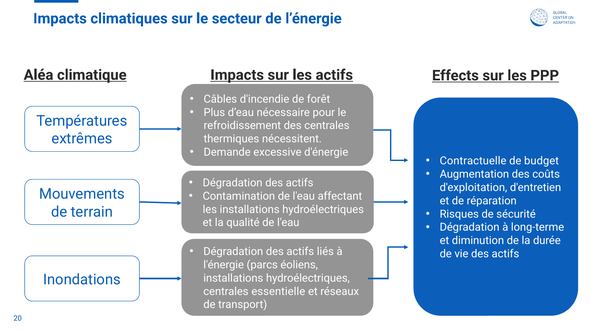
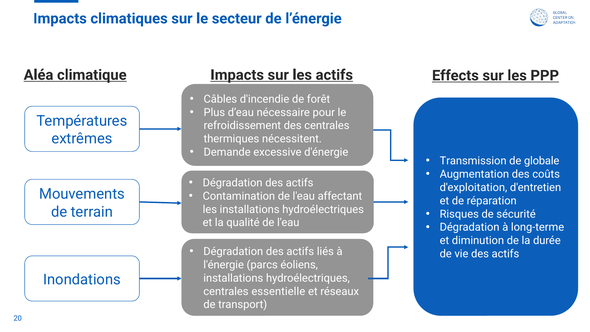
Contractuelle: Contractuelle -> Transmission
budget: budget -> globale
